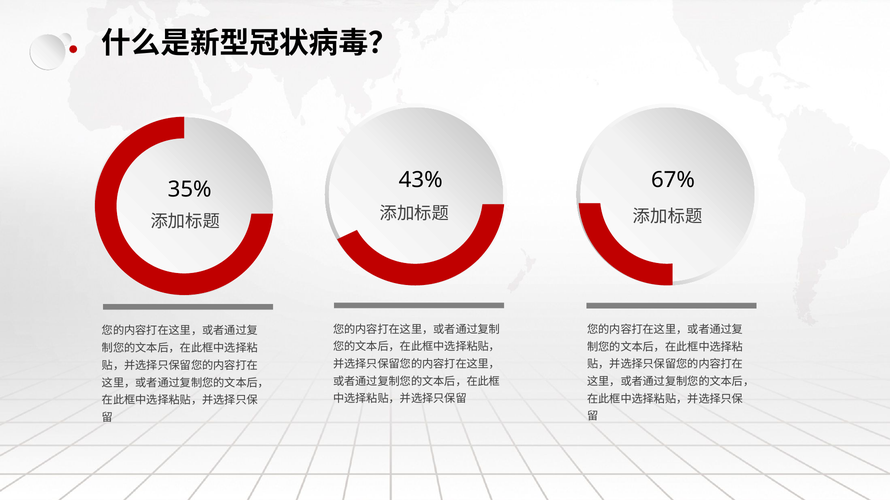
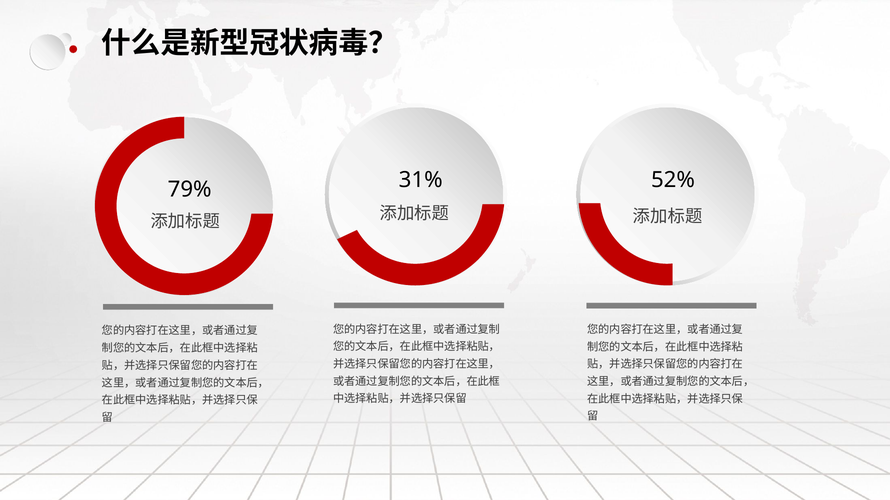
43%: 43% -> 31%
67%: 67% -> 52%
35%: 35% -> 79%
